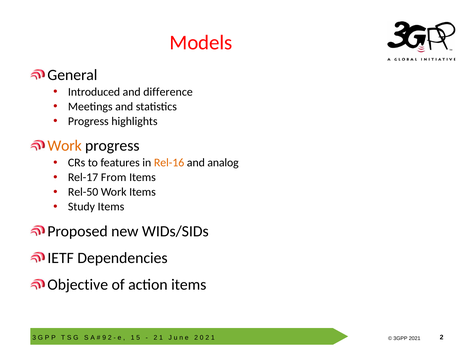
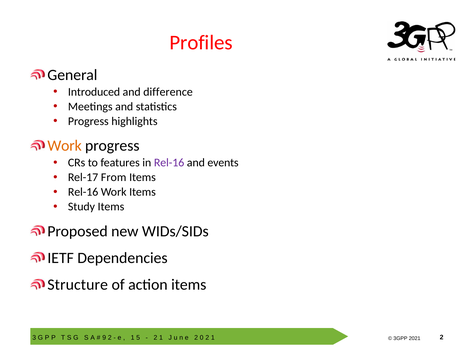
Models: Models -> Profiles
Rel-16 at (169, 163) colour: orange -> purple
analog: analog -> events
Rel-50 at (83, 192): Rel-50 -> Rel-16
Objective: Objective -> Structure
